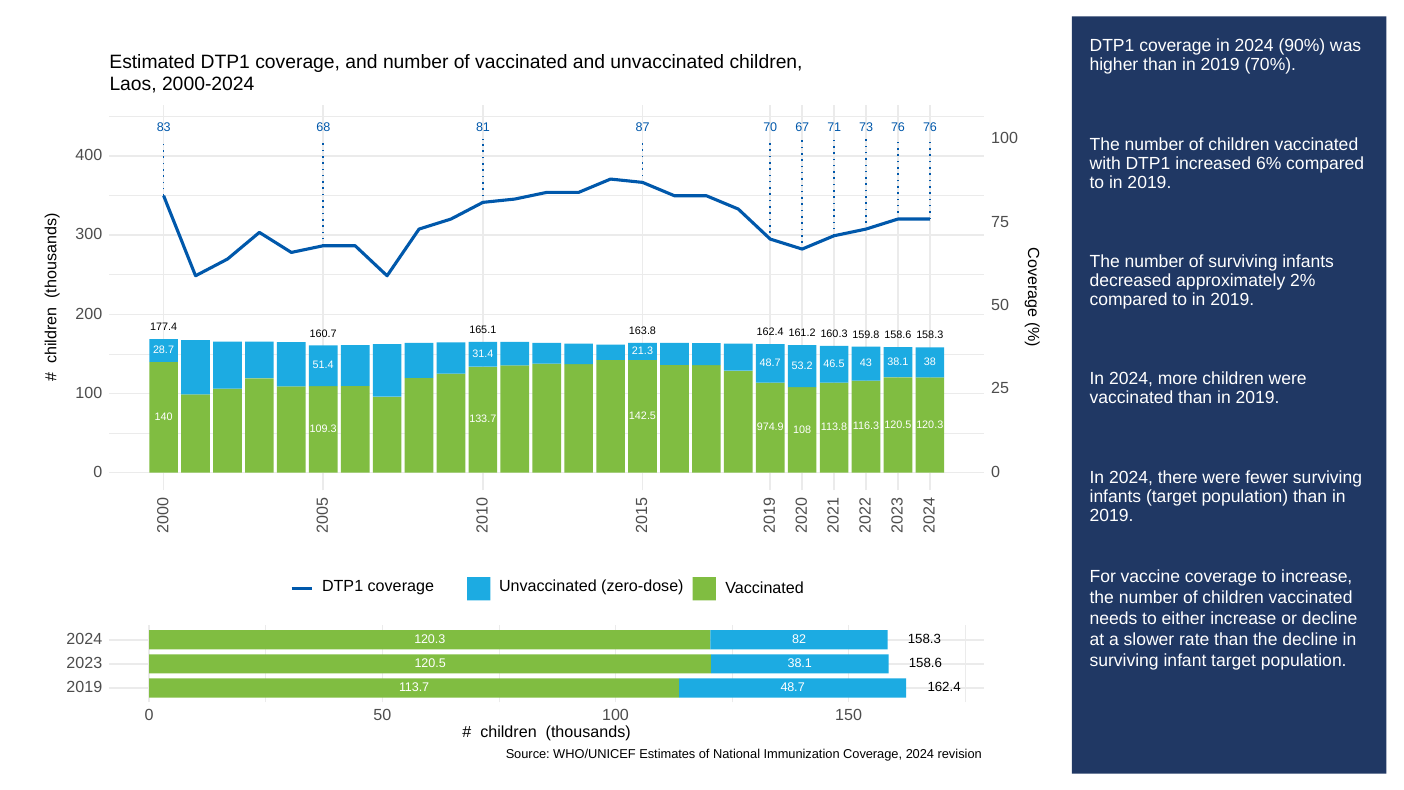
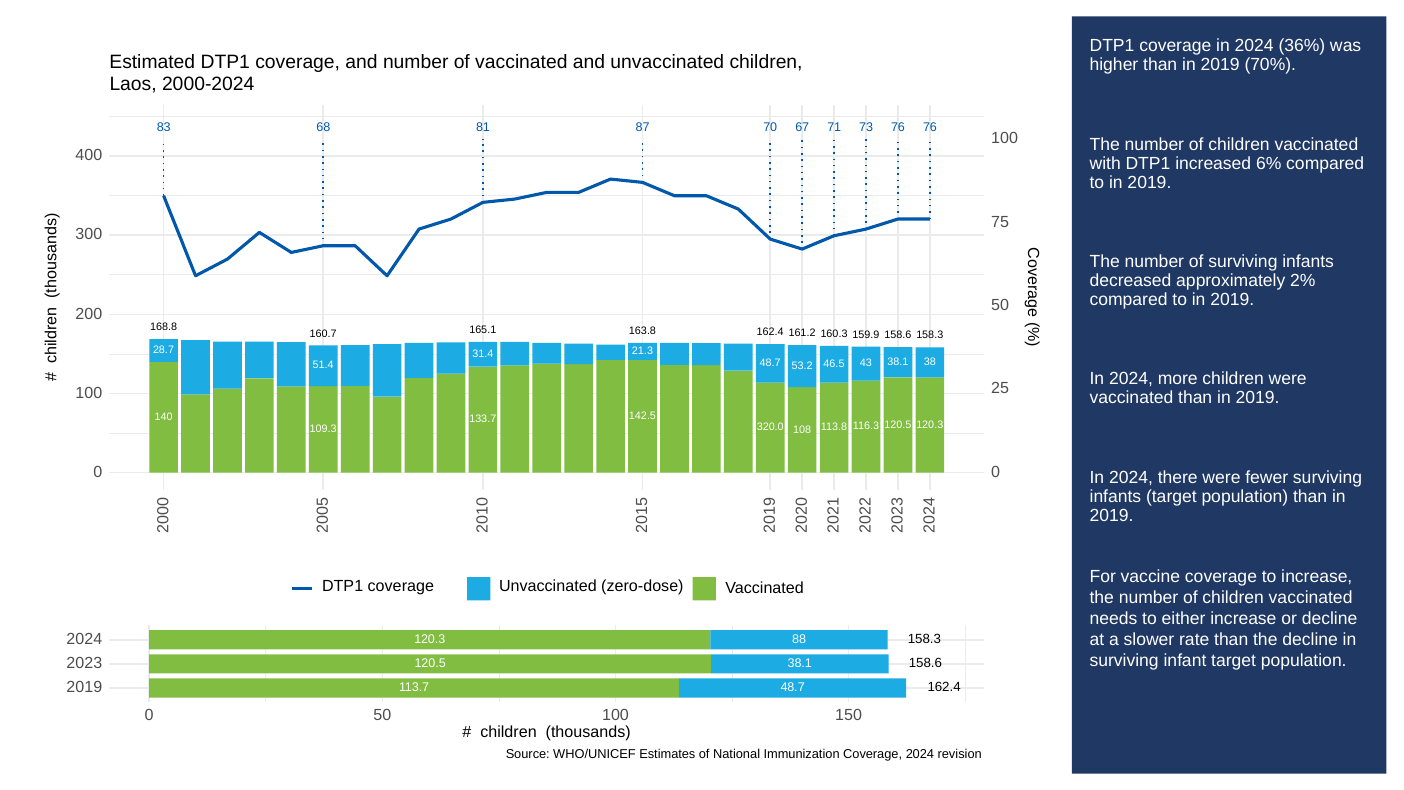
90%: 90% -> 36%
177.4: 177.4 -> 168.8
159.8: 159.8 -> 159.9
974.9: 974.9 -> 320.0
82: 82 -> 88
